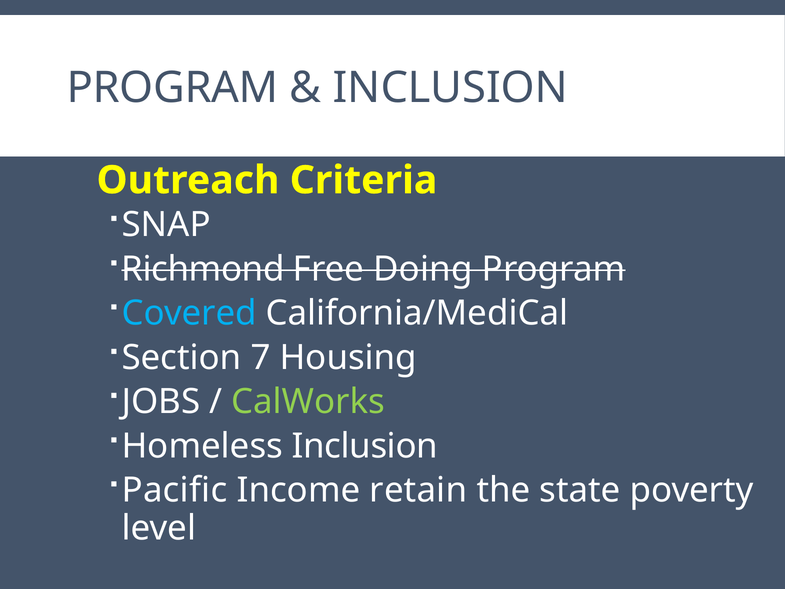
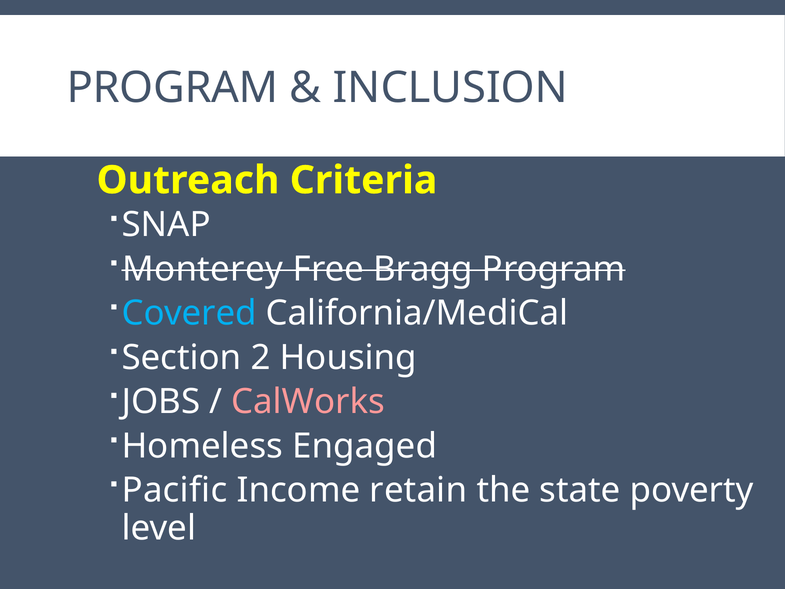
Richmond: Richmond -> Monterey
Doing: Doing -> Bragg
7: 7 -> 2
CalWorks colour: light green -> pink
Homeless Inclusion: Inclusion -> Engaged
